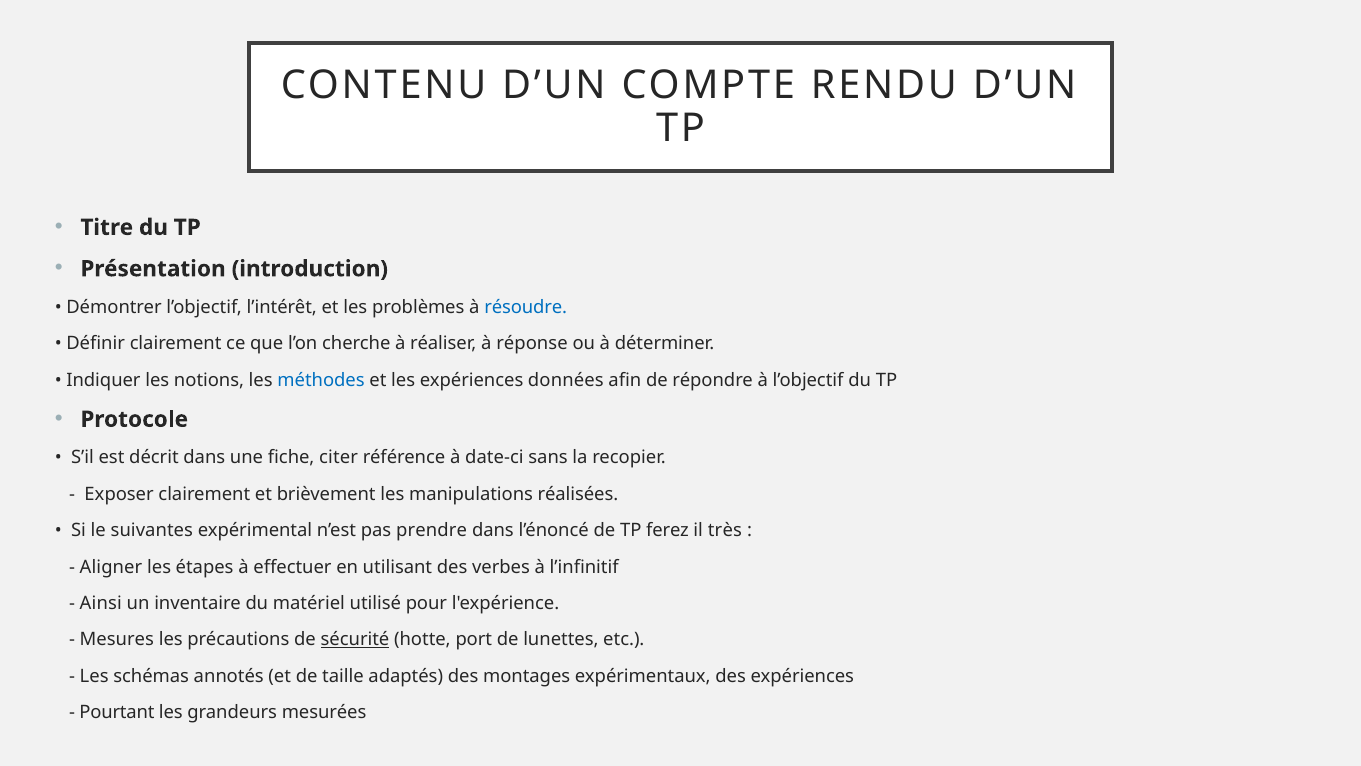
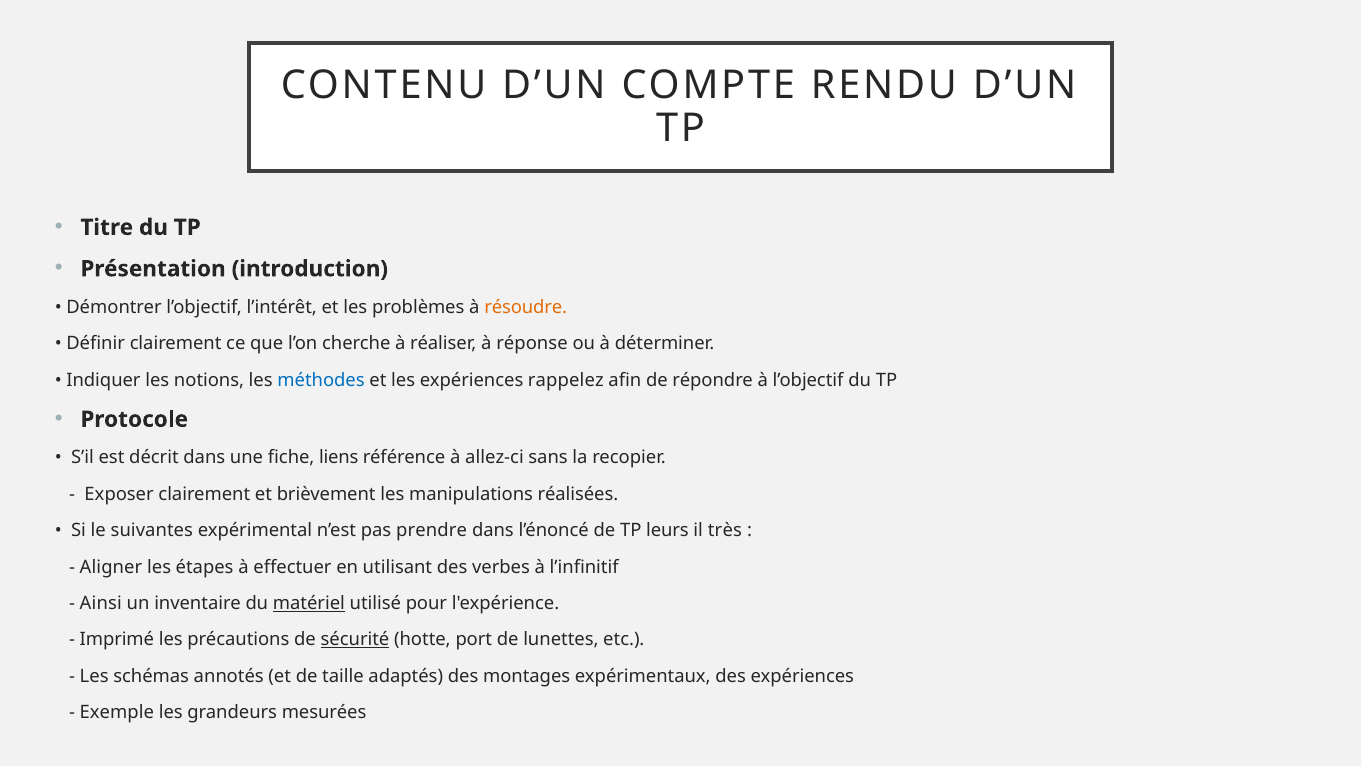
résoudre colour: blue -> orange
données: données -> rappelez
citer: citer -> liens
date-ci: date-ci -> allez-ci
ferez: ferez -> leurs
matériel underline: none -> present
Mesures: Mesures -> Imprimé
Pourtant: Pourtant -> Exemple
